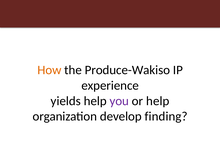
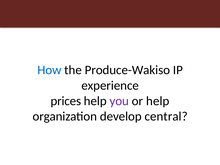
How colour: orange -> blue
yields: yields -> prices
finding: finding -> central
